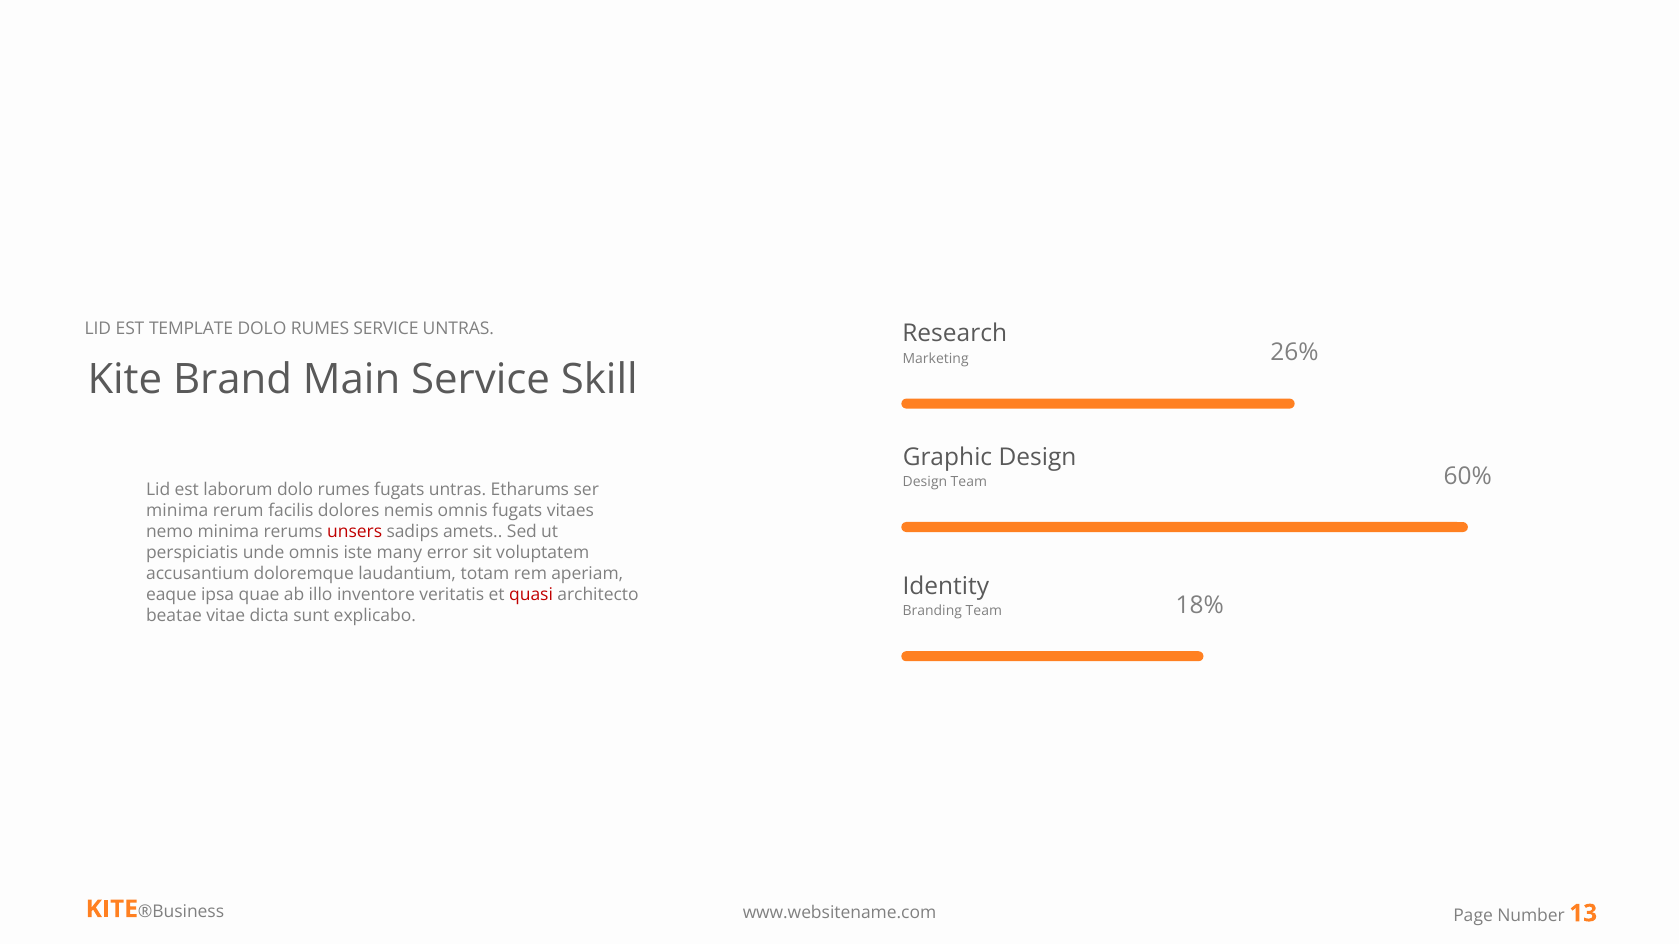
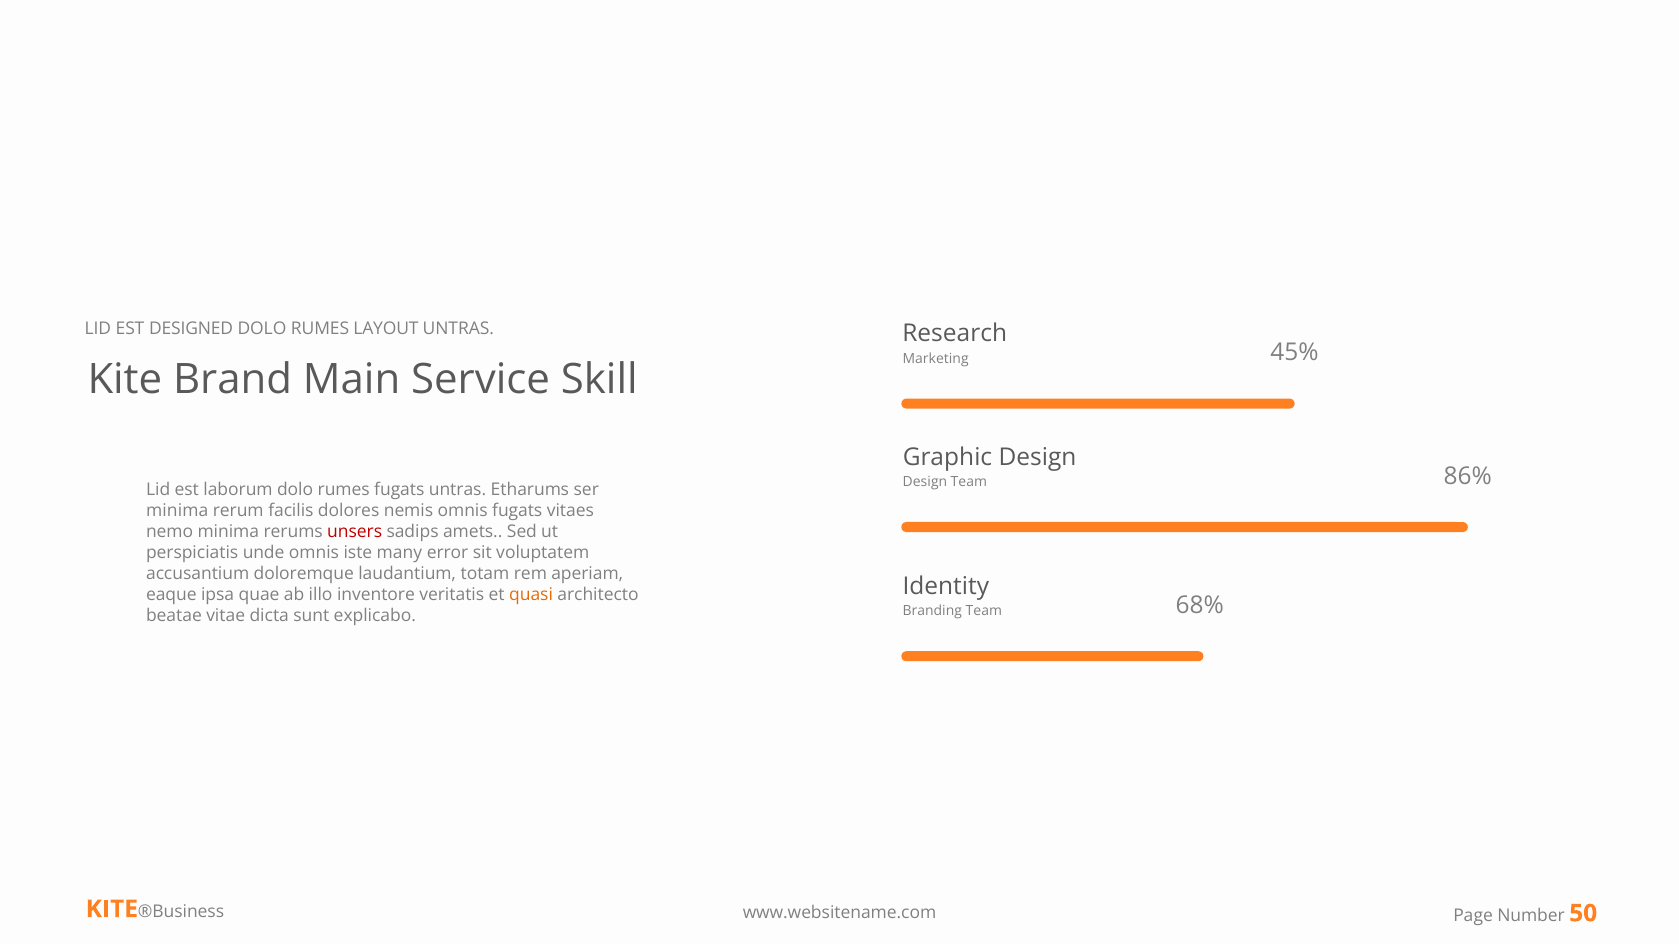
TEMPLATE: TEMPLATE -> DESIGNED
RUMES SERVICE: SERVICE -> LAYOUT
26%: 26% -> 45%
60%: 60% -> 86%
quasi colour: red -> orange
18%: 18% -> 68%
13: 13 -> 50
